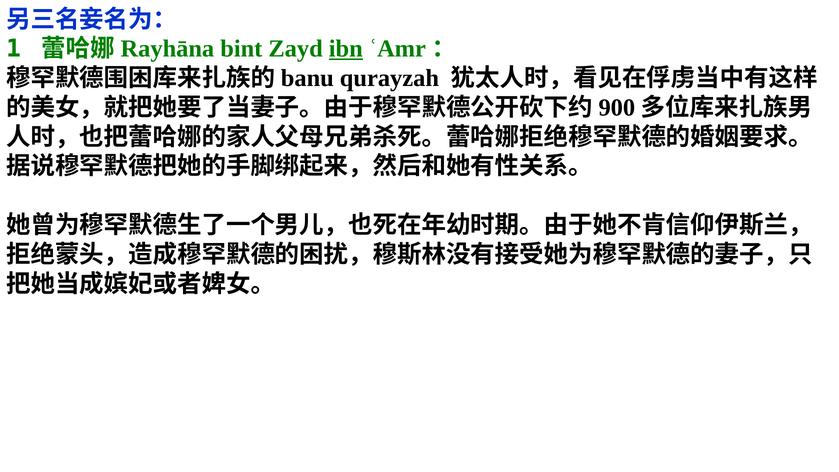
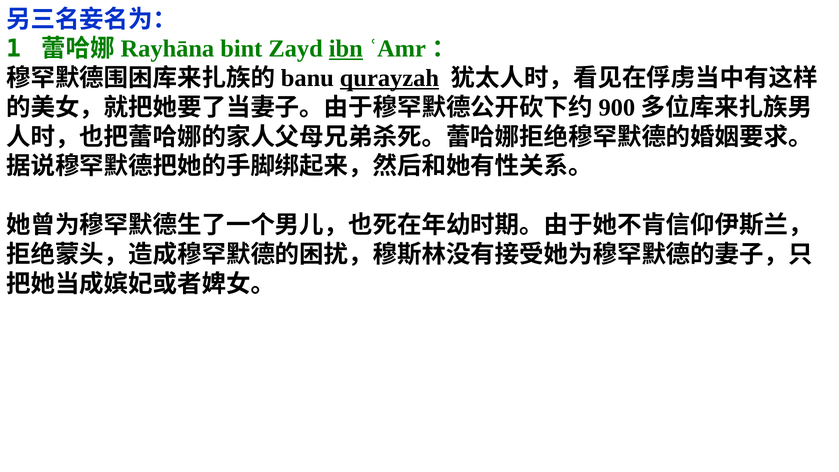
qurayzah underline: none -> present
